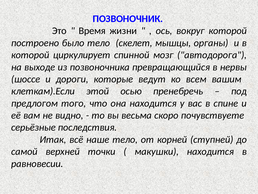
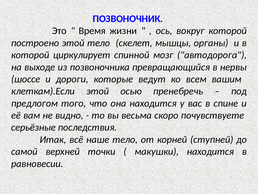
построено было: было -> этой
